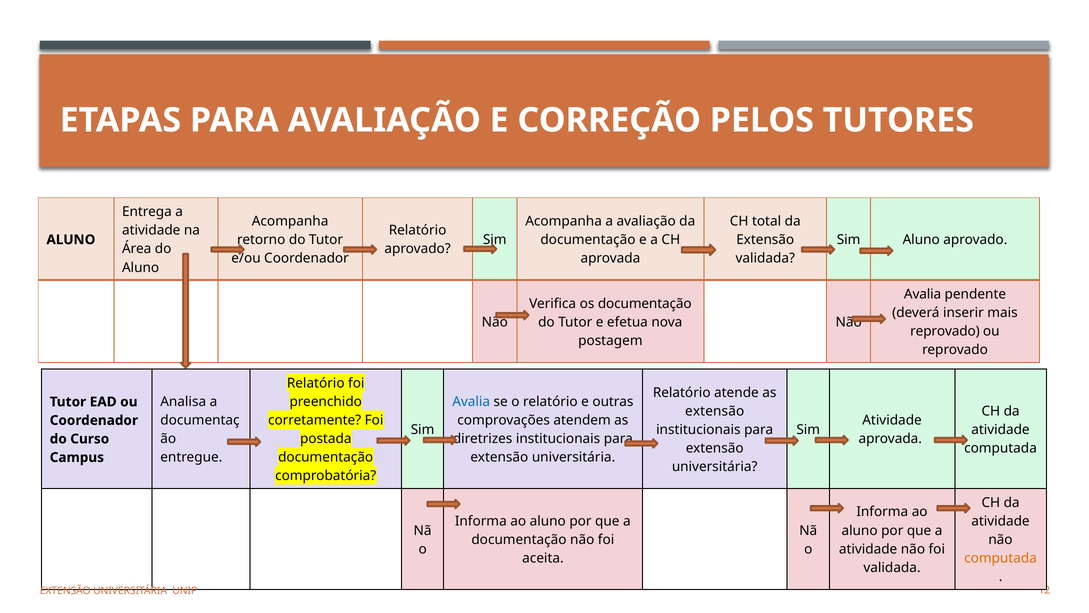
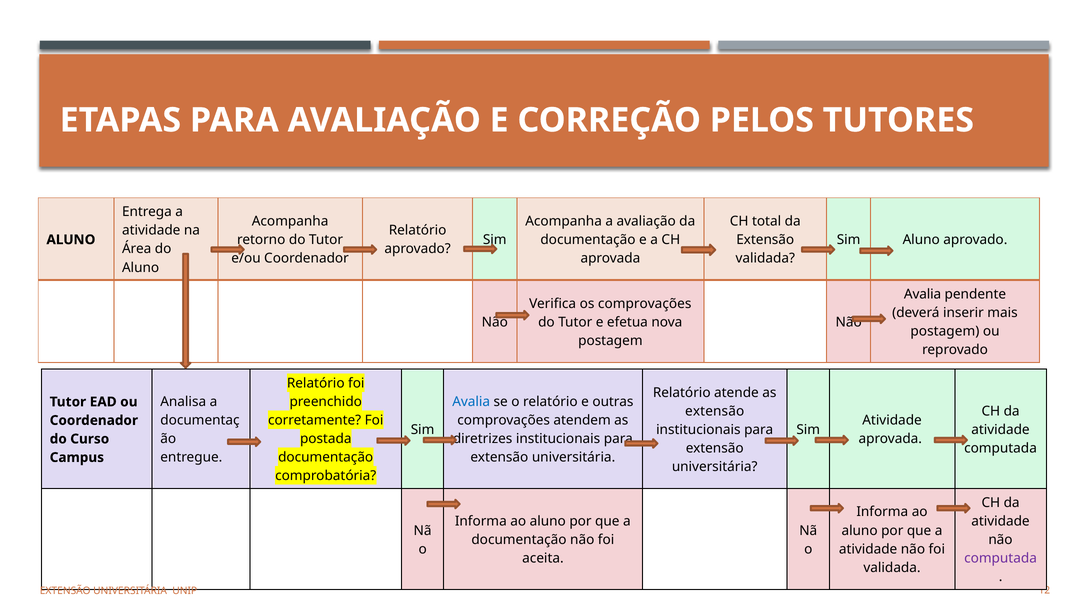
os documentação: documentação -> comprovações
reprovado at (945, 331): reprovado -> postagem
computada at (1001, 558) colour: orange -> purple
